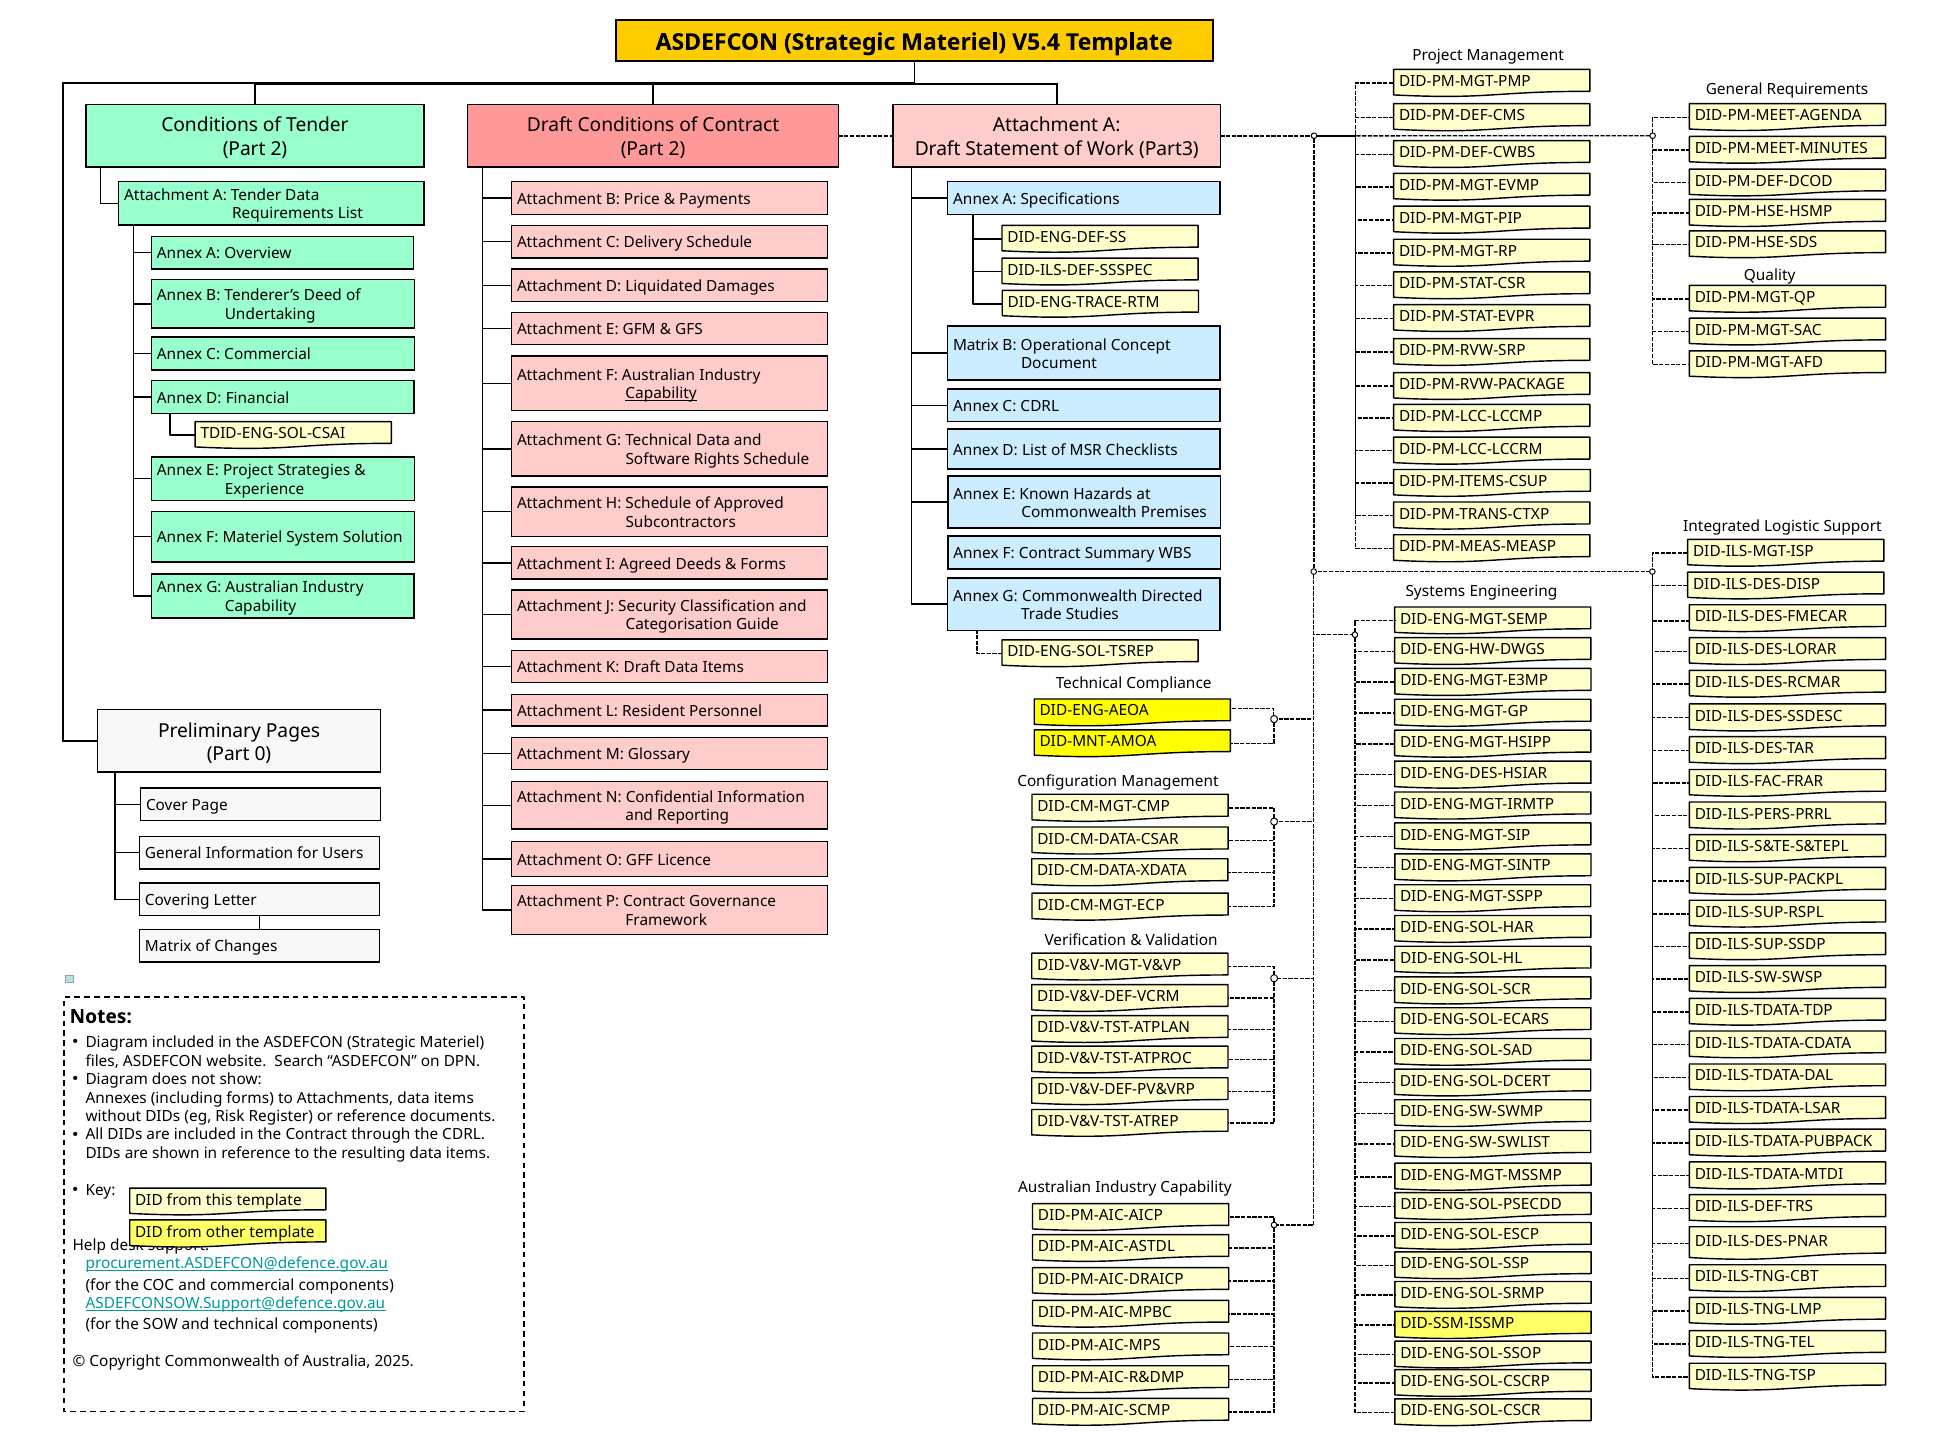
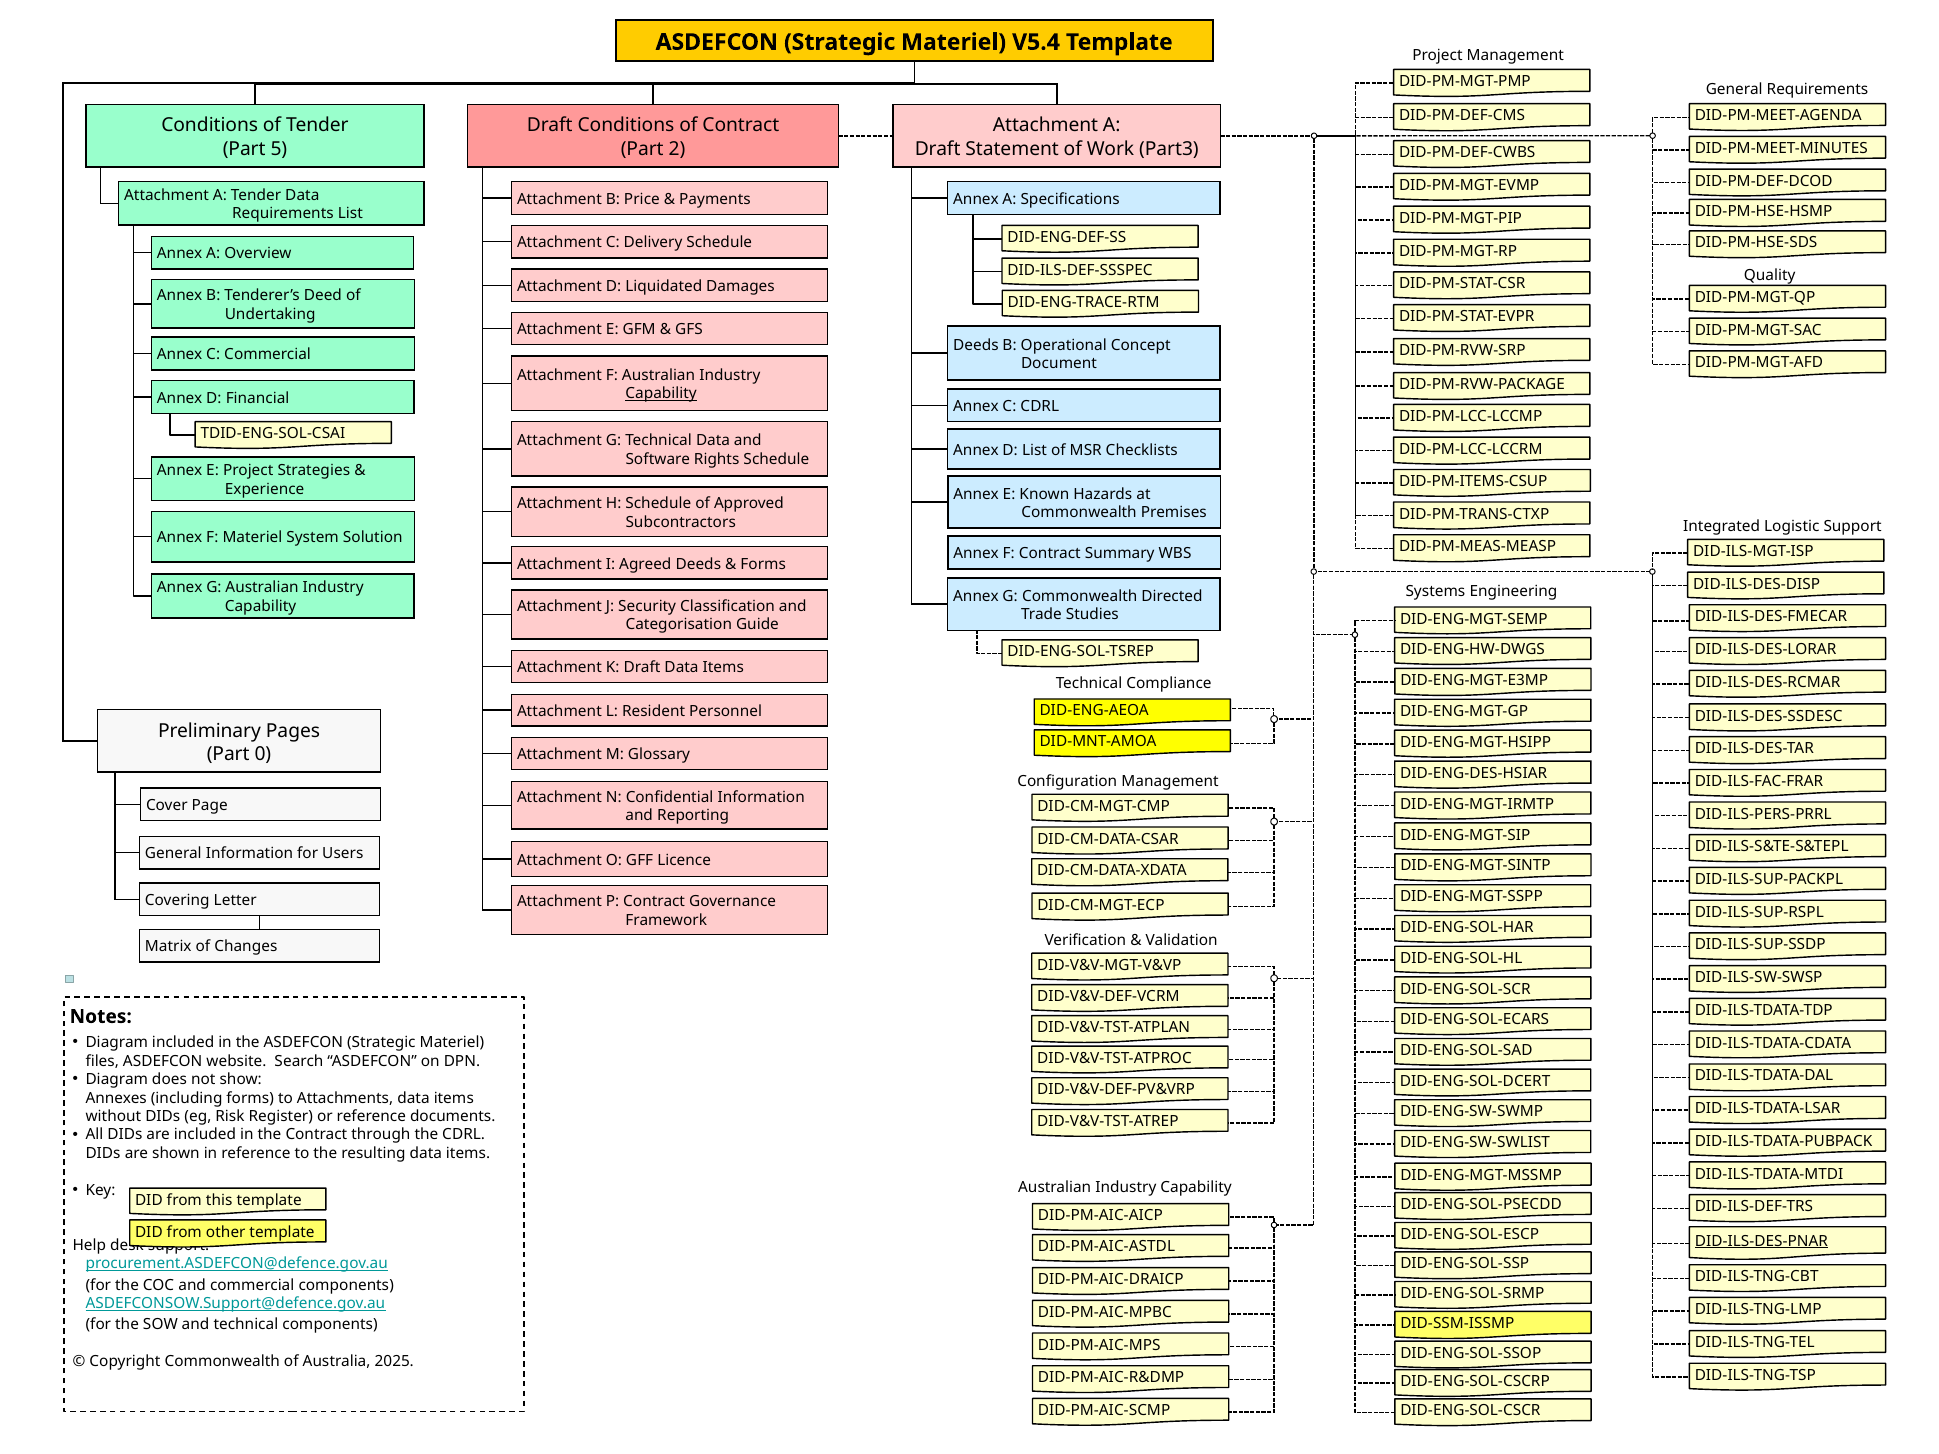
2 at (279, 149): 2 -> 5
Matrix at (976, 345): Matrix -> Deeds
DID-ILS-DES-PNAR underline: none -> present
